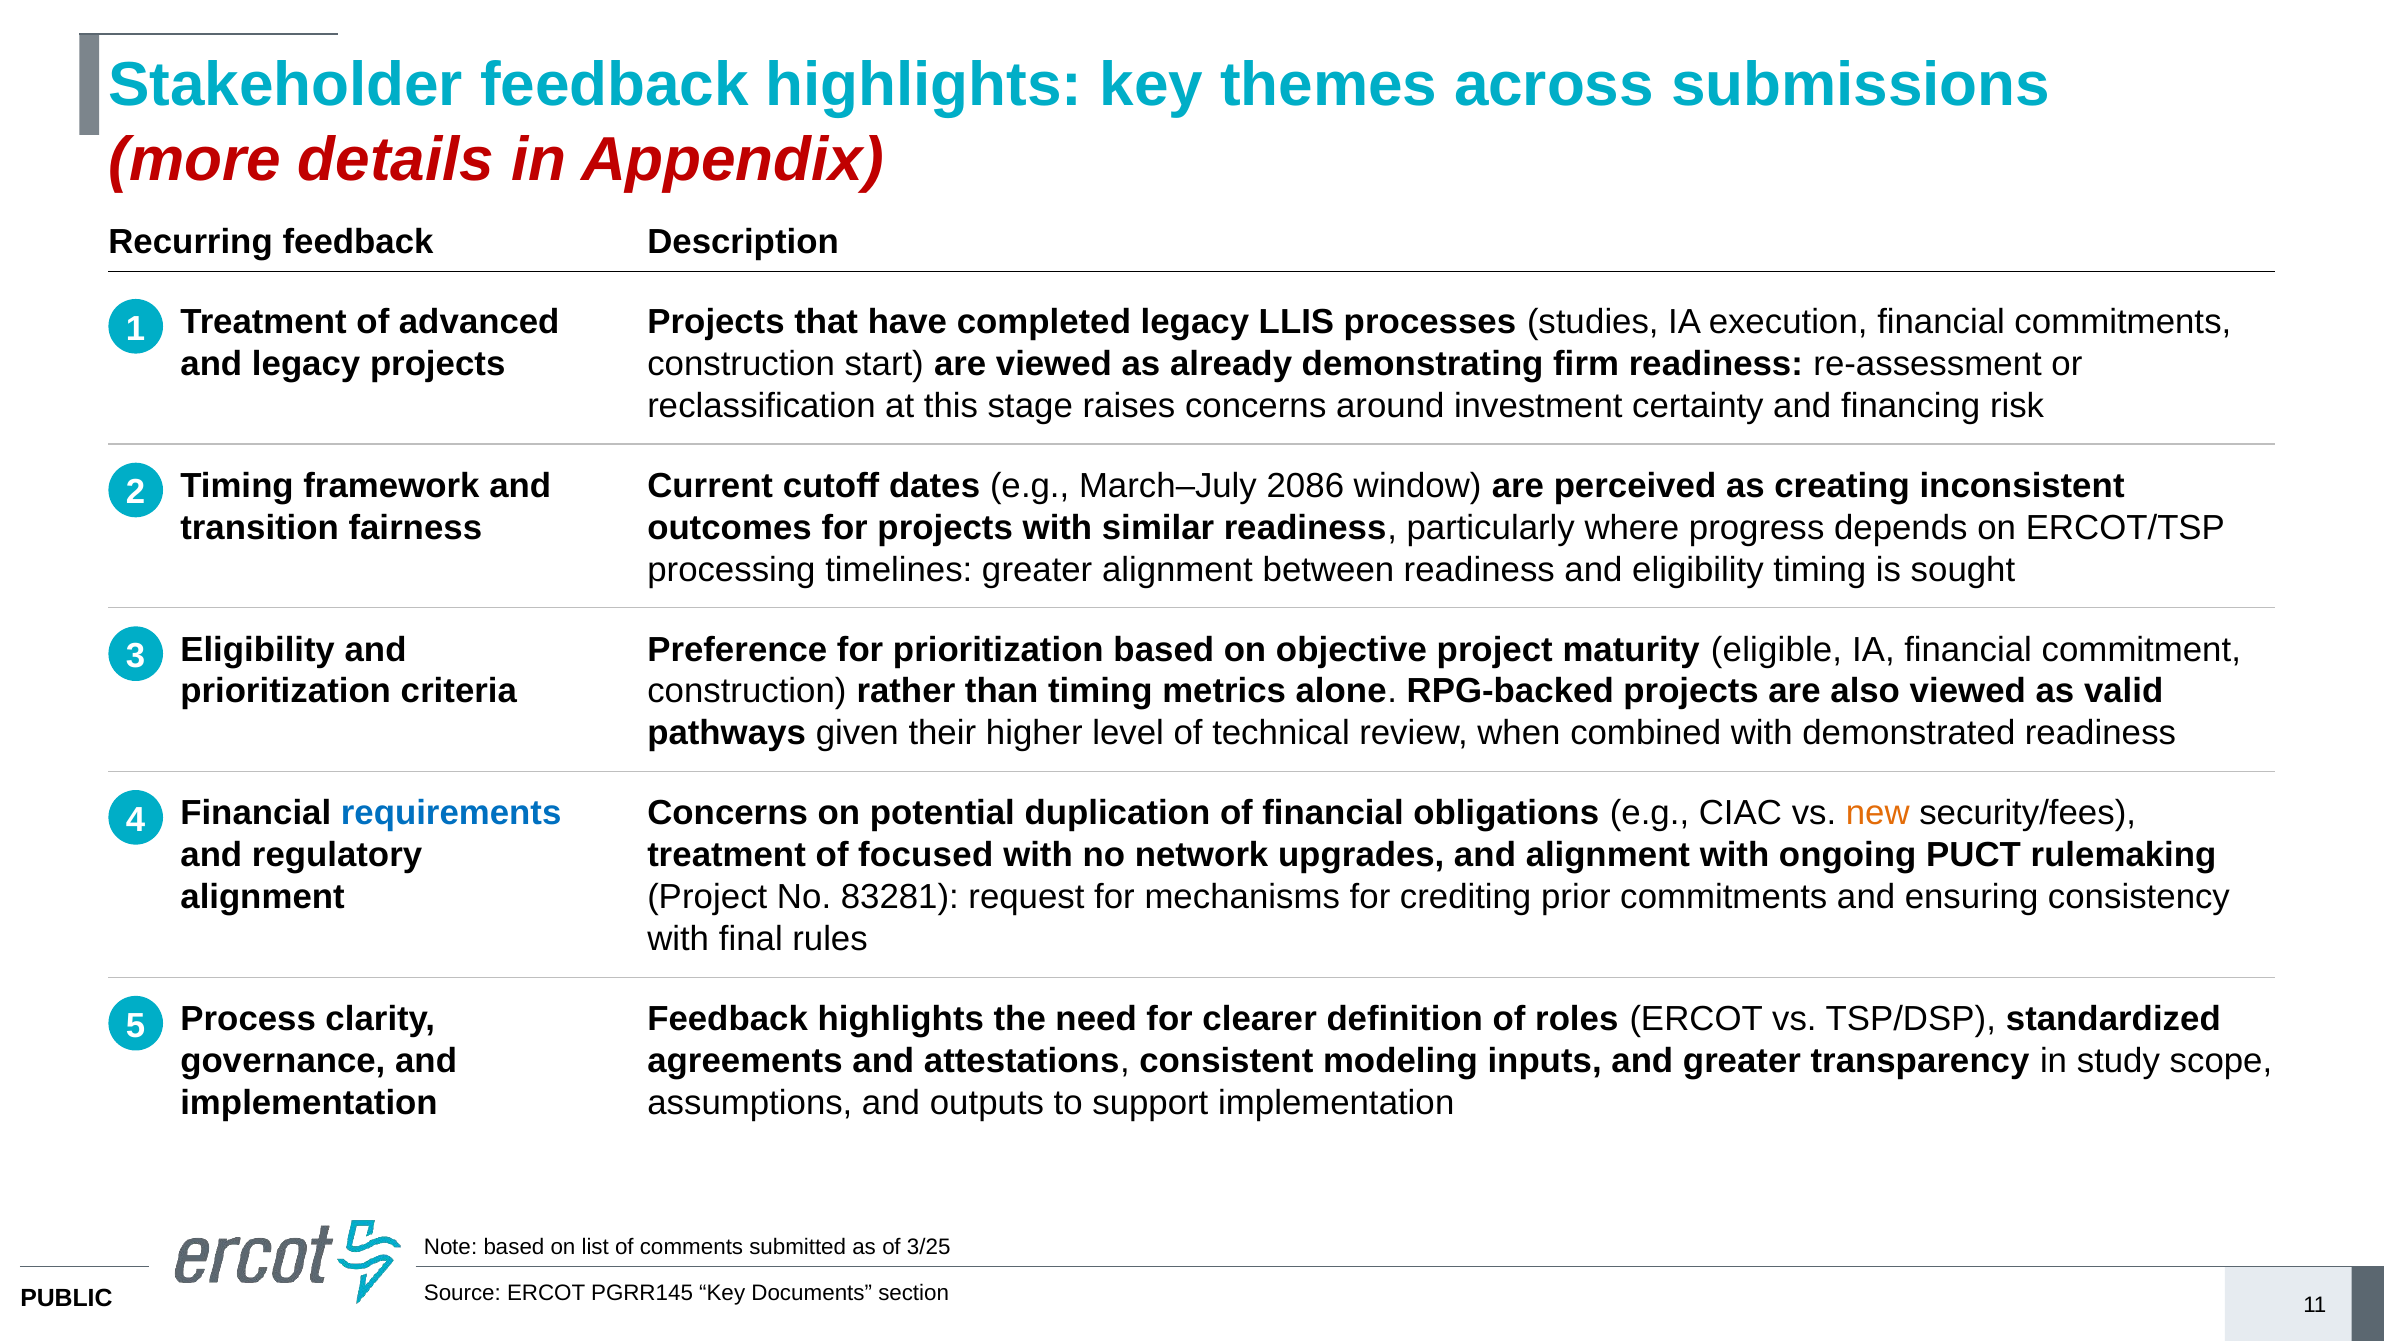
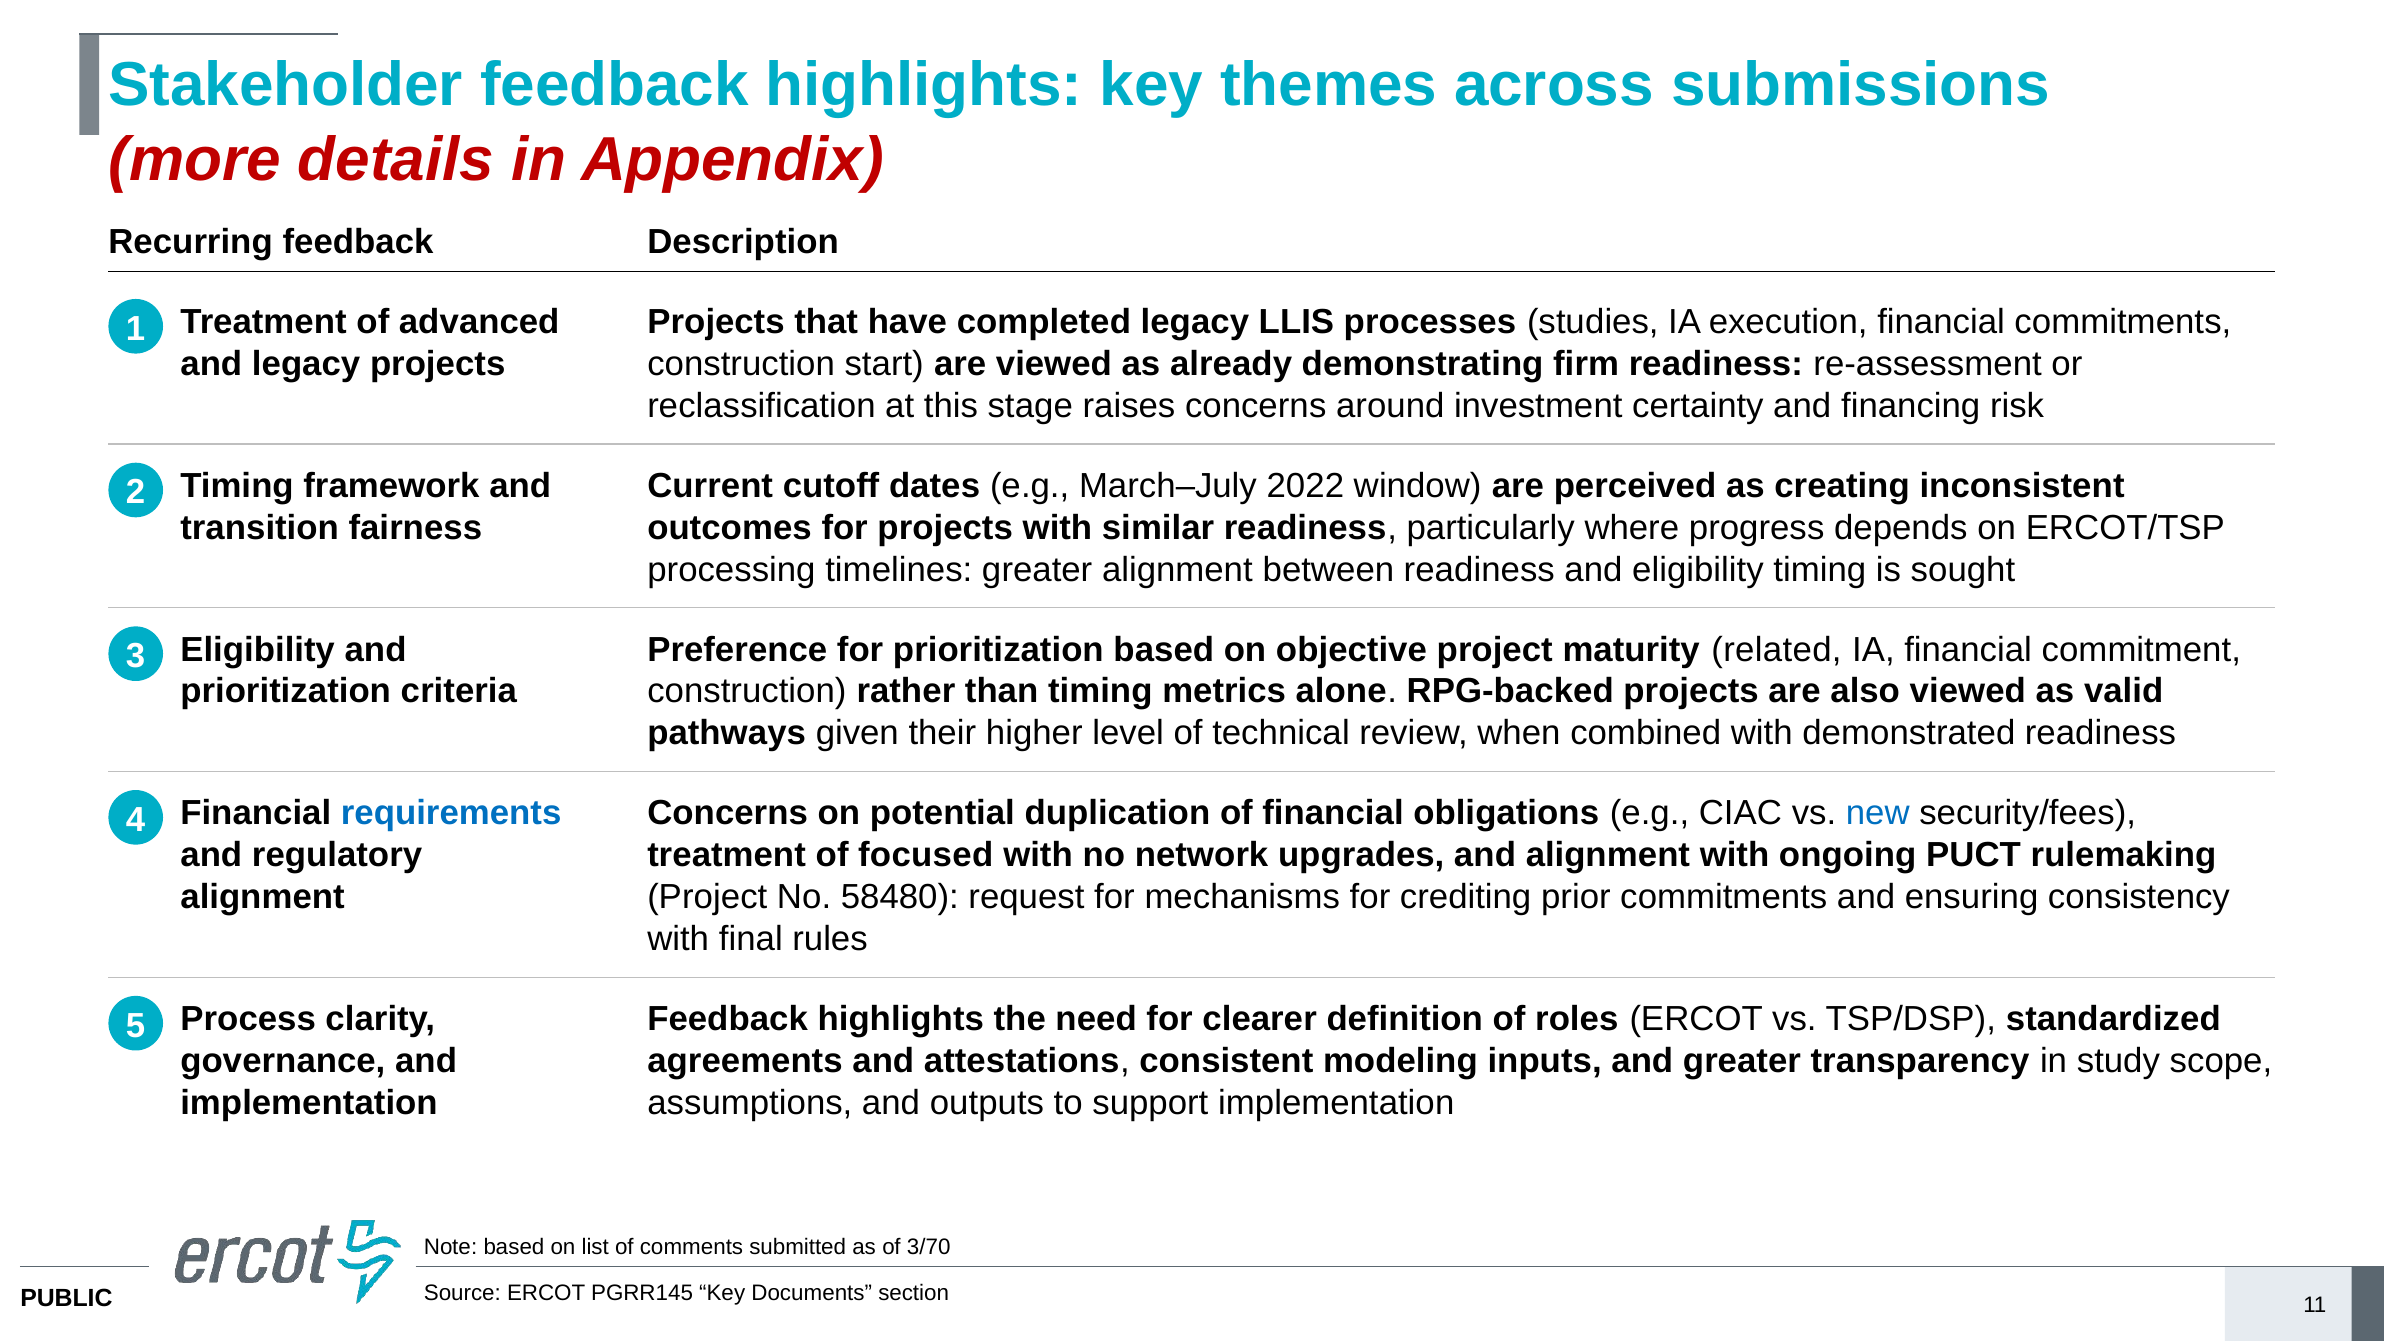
2086: 2086 -> 2022
eligible: eligible -> related
new colour: orange -> blue
83281: 83281 -> 58480
3/25: 3/25 -> 3/70
